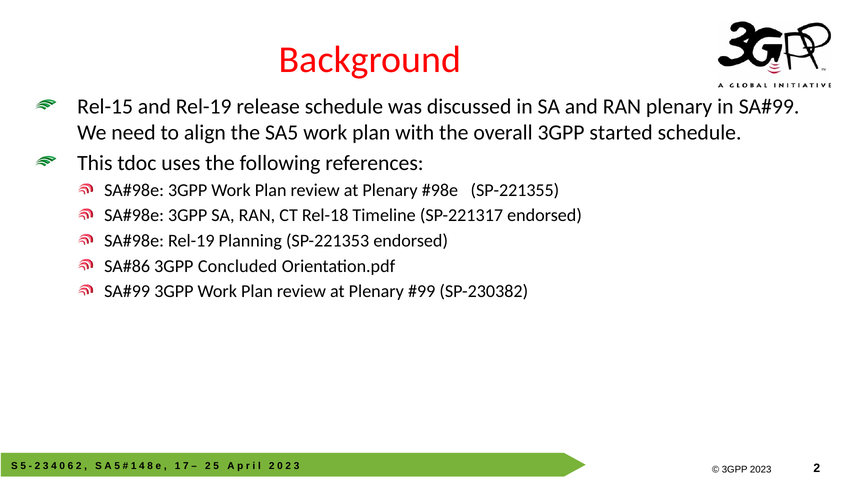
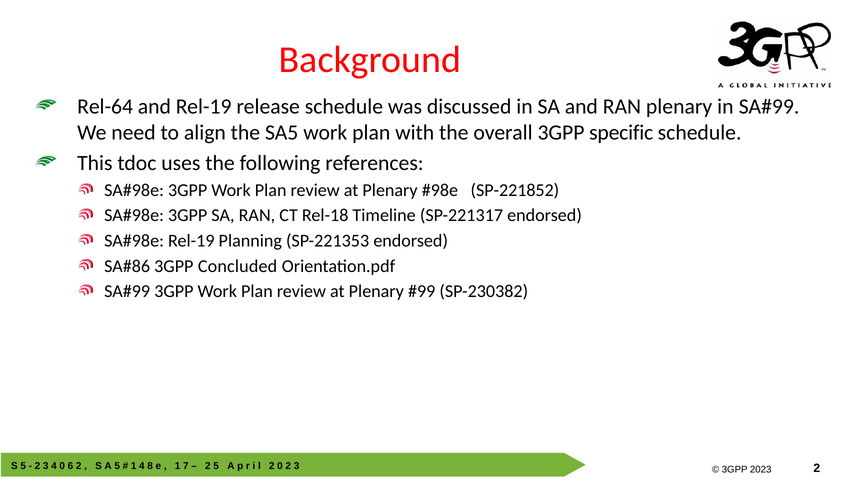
Rel-15: Rel-15 -> Rel-64
started: started -> specific
SP-221355: SP-221355 -> SP-221852
